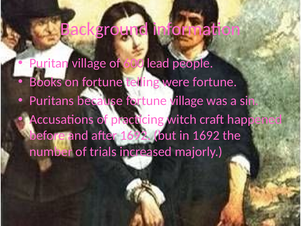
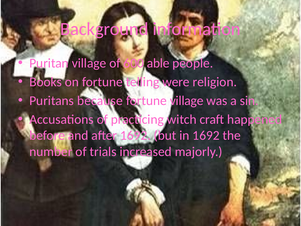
lead: lead -> able
were fortune: fortune -> religion
